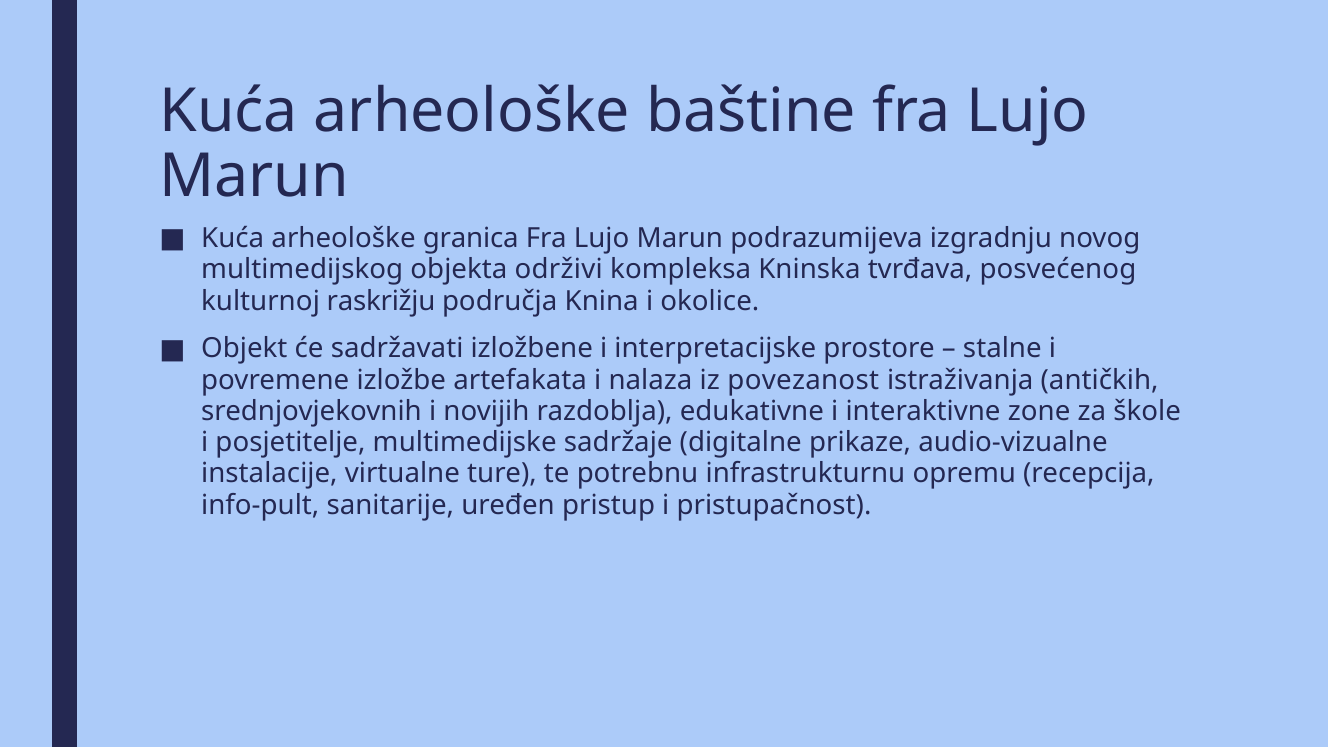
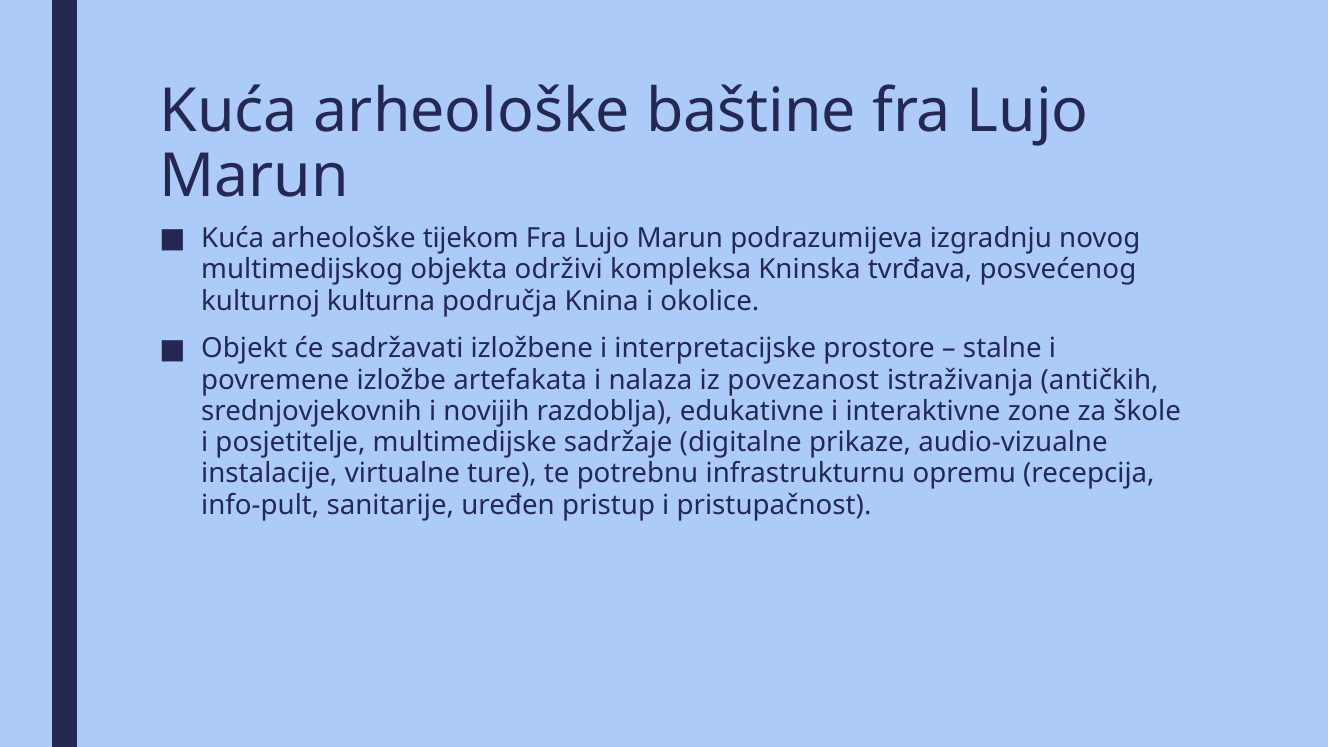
granica: granica -> tijekom
raskrižju: raskrižju -> kulturna
